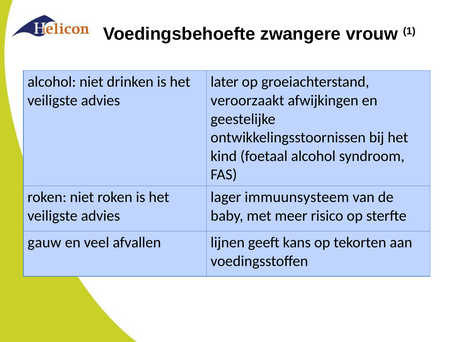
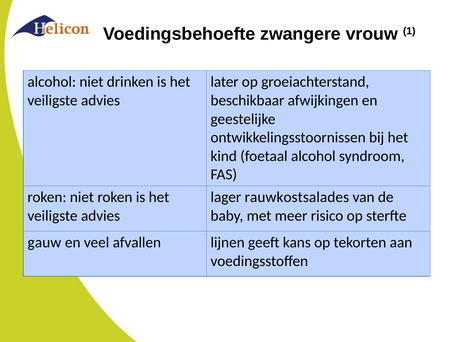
veroorzaakt: veroorzaakt -> beschikbaar
immuunsysteem: immuunsysteem -> rauwkostsalades
